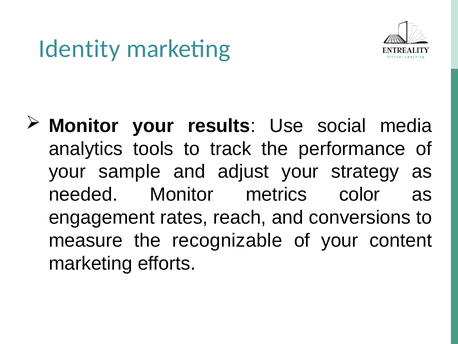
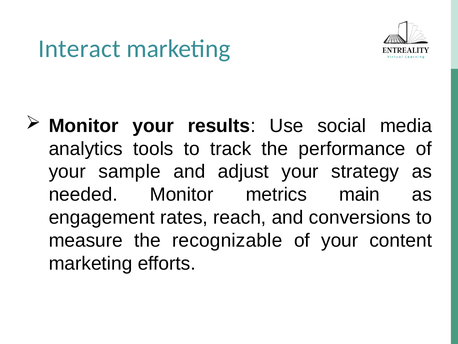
Identity: Identity -> Interact
color: color -> main
